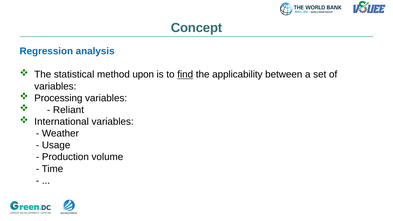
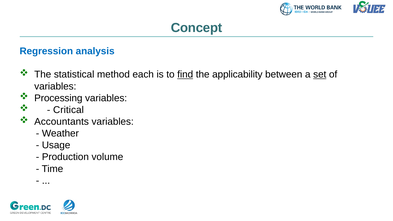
upon: upon -> each
set underline: none -> present
Reliant: Reliant -> Critical
International: International -> Accountants
